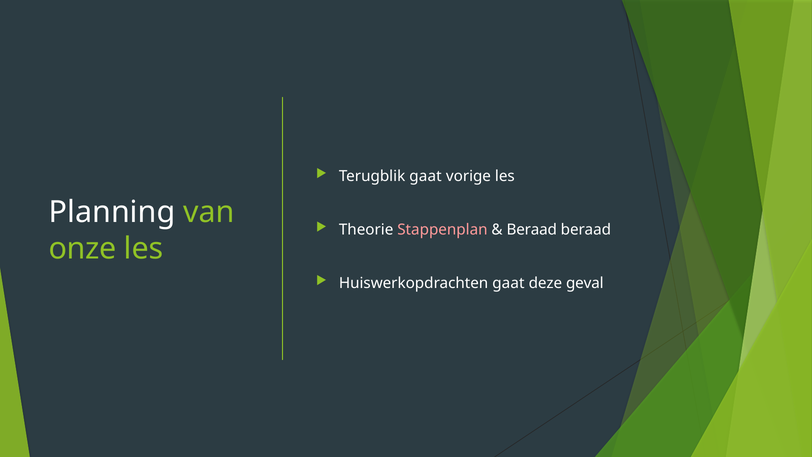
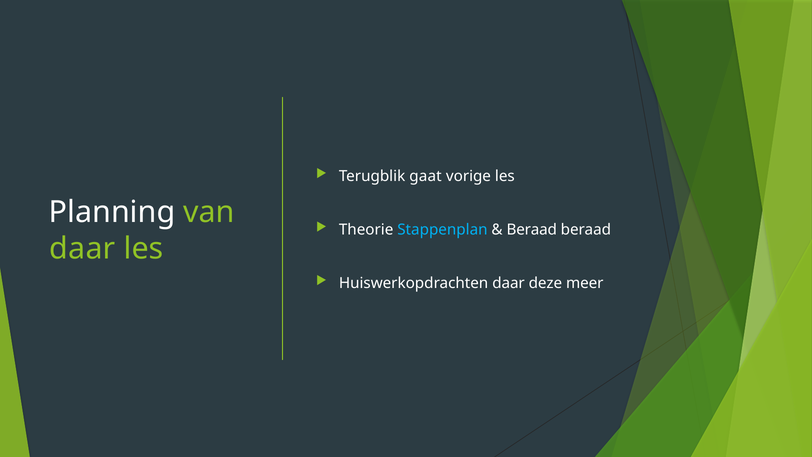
Stappenplan colour: pink -> light blue
onze at (83, 249): onze -> daar
Huiswerkopdrachten gaat: gaat -> daar
geval: geval -> meer
